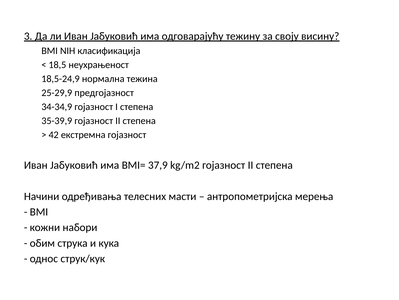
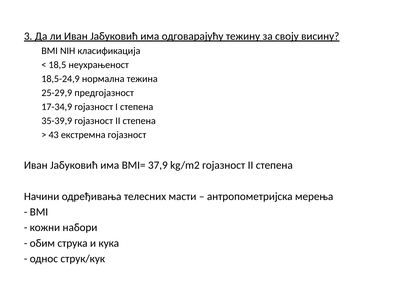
34-34,9: 34-34,9 -> 17-34,9
42: 42 -> 43
